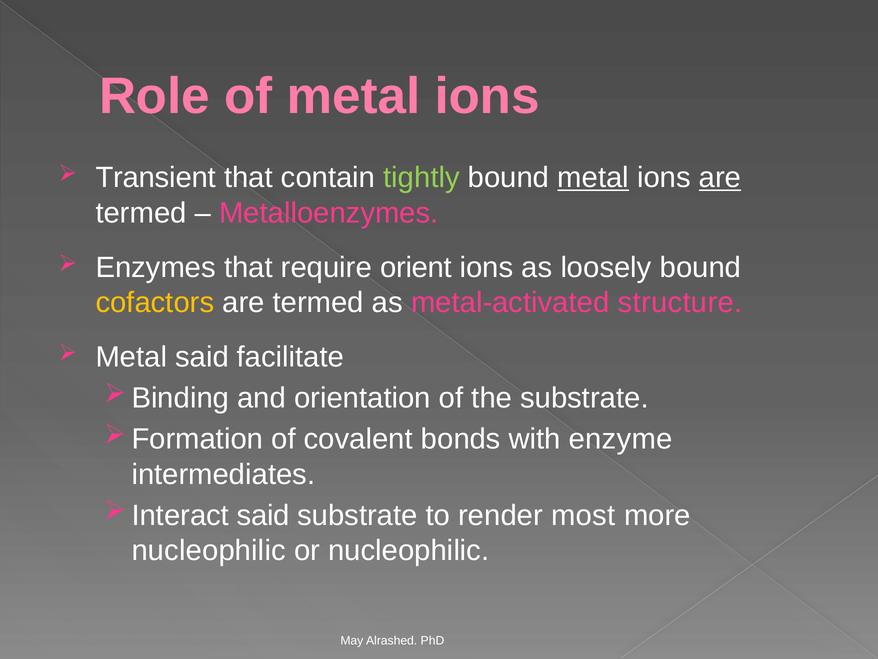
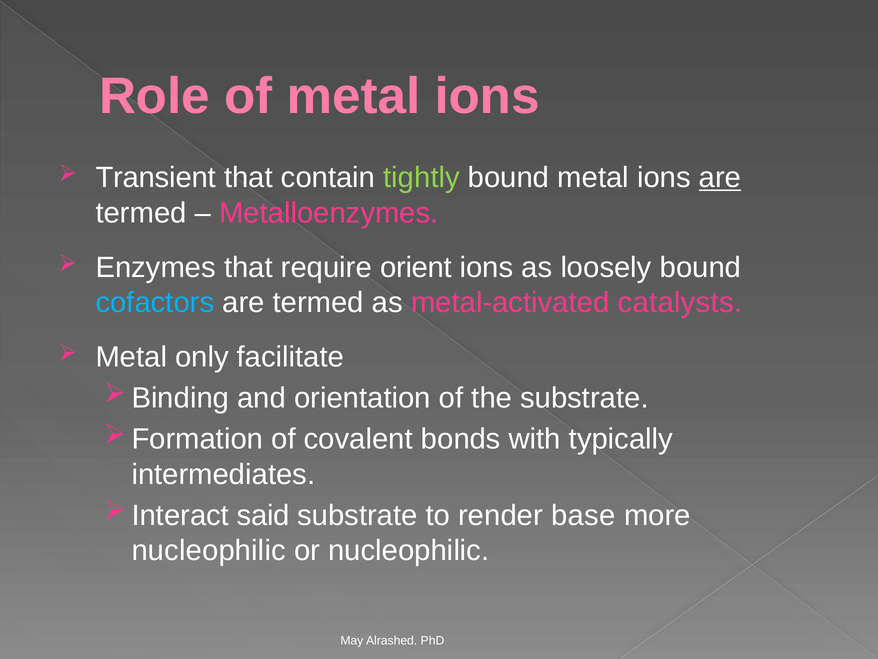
metal at (593, 178) underline: present -> none
cofactors colour: yellow -> light blue
structure: structure -> catalysts
Metal said: said -> only
enzyme: enzyme -> typically
most: most -> base
